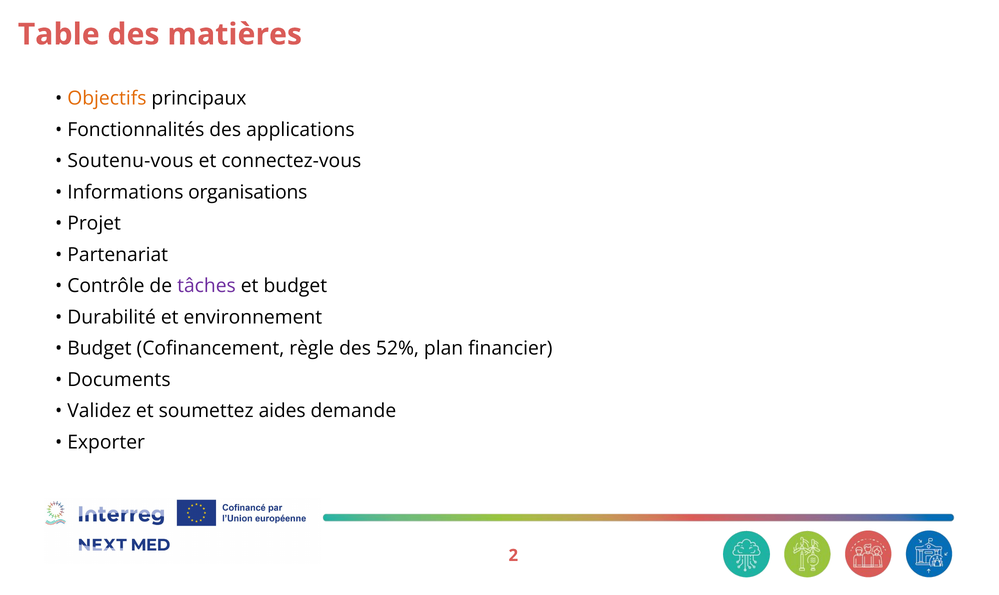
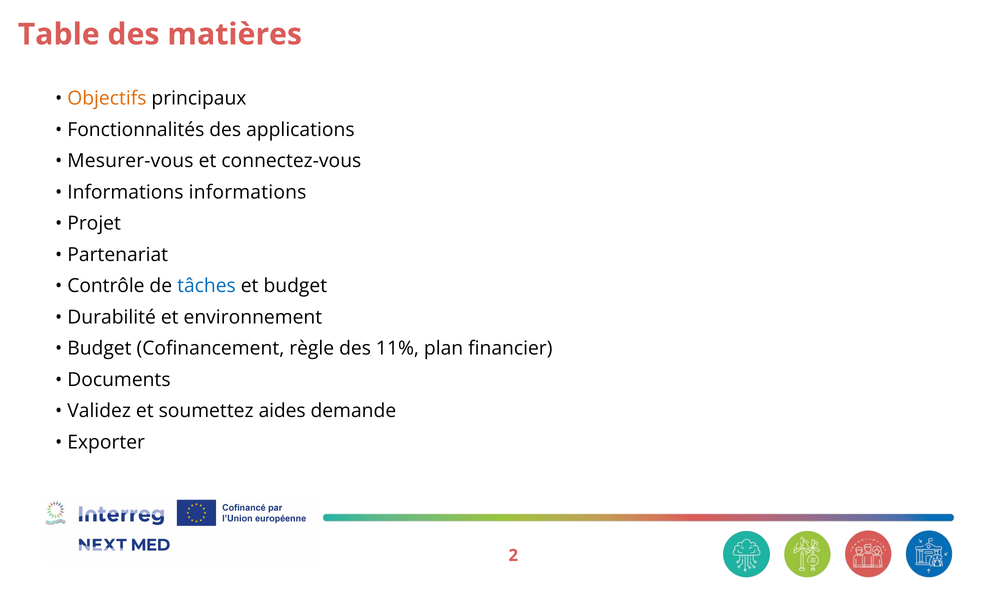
Soutenu-vous: Soutenu-vous -> Mesurer-vous
Informations organisations: organisations -> informations
tâches colour: purple -> blue
52%: 52% -> 11%
